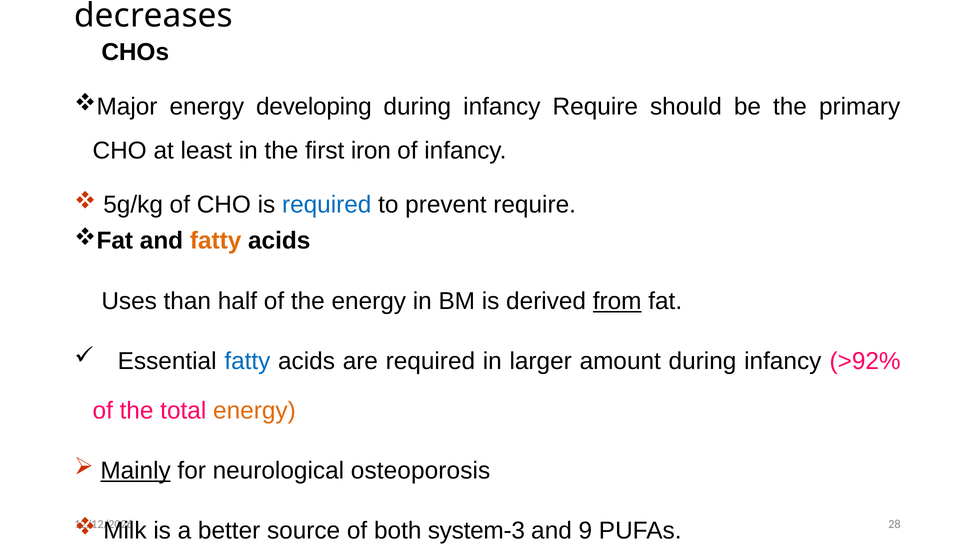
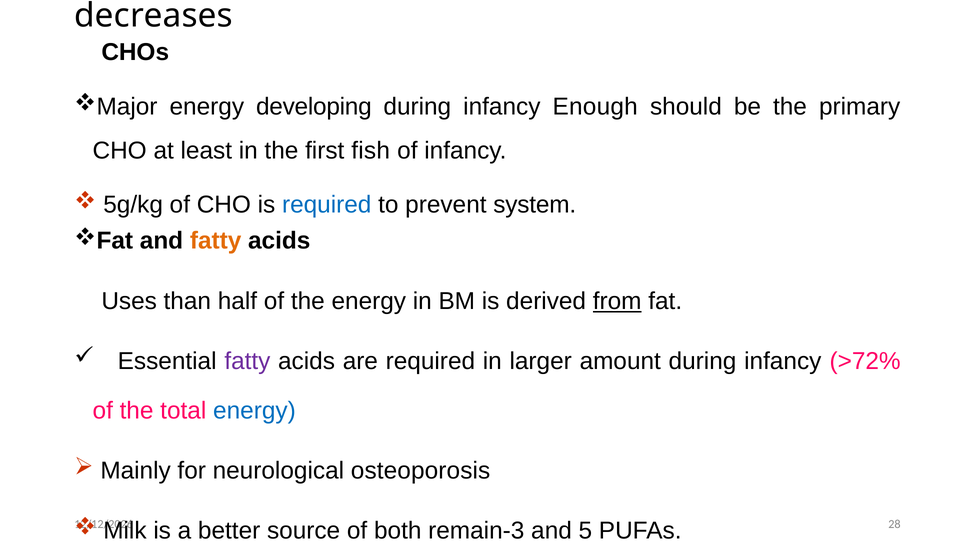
infancy Require: Require -> Enough
iron: iron -> fish
prevent require: require -> system
fatty at (247, 361) colour: blue -> purple
>92%: >92% -> >72%
energy at (254, 410) colour: orange -> blue
Mainly underline: present -> none
system-3: system-3 -> remain-3
9: 9 -> 5
